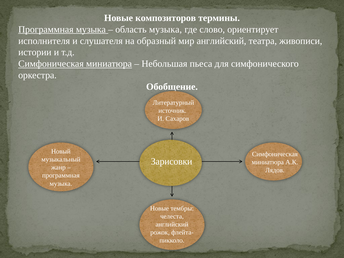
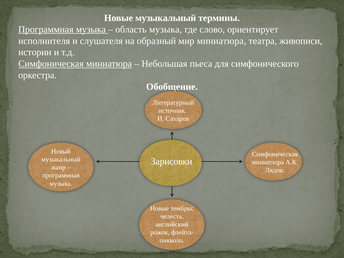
Новые композиторов: композиторов -> музыкальный
мир английский: английский -> миниатюра
